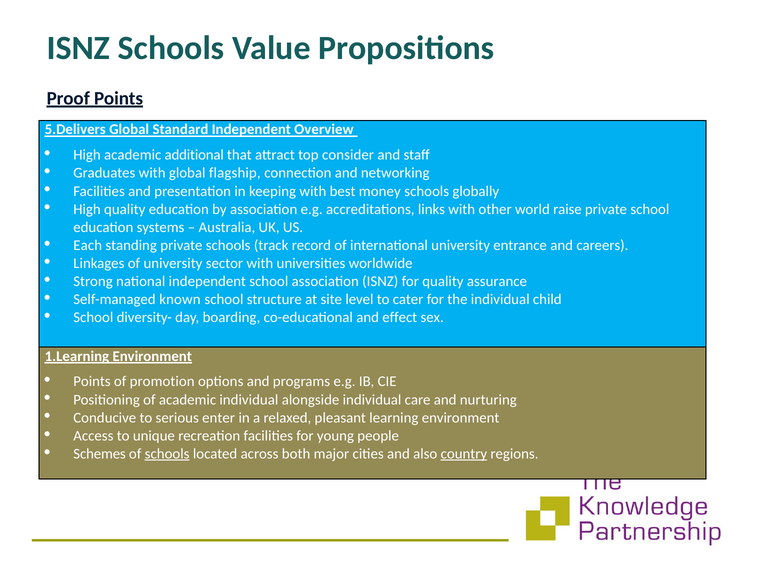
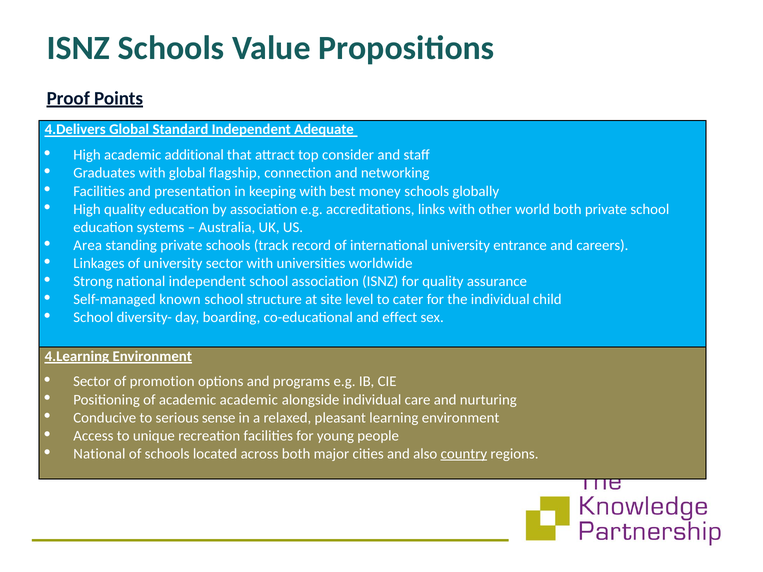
5.Delivers: 5.Delivers -> 4.Delivers
Overview: Overview -> Adequate
world raise: raise -> both
Each: Each -> Area
1.Learning: 1.Learning -> 4.Learning
Points at (92, 382): Points -> Sector
academic individual: individual -> academic
enter: enter -> sense
Schemes at (100, 454): Schemes -> National
schools at (167, 454) underline: present -> none
